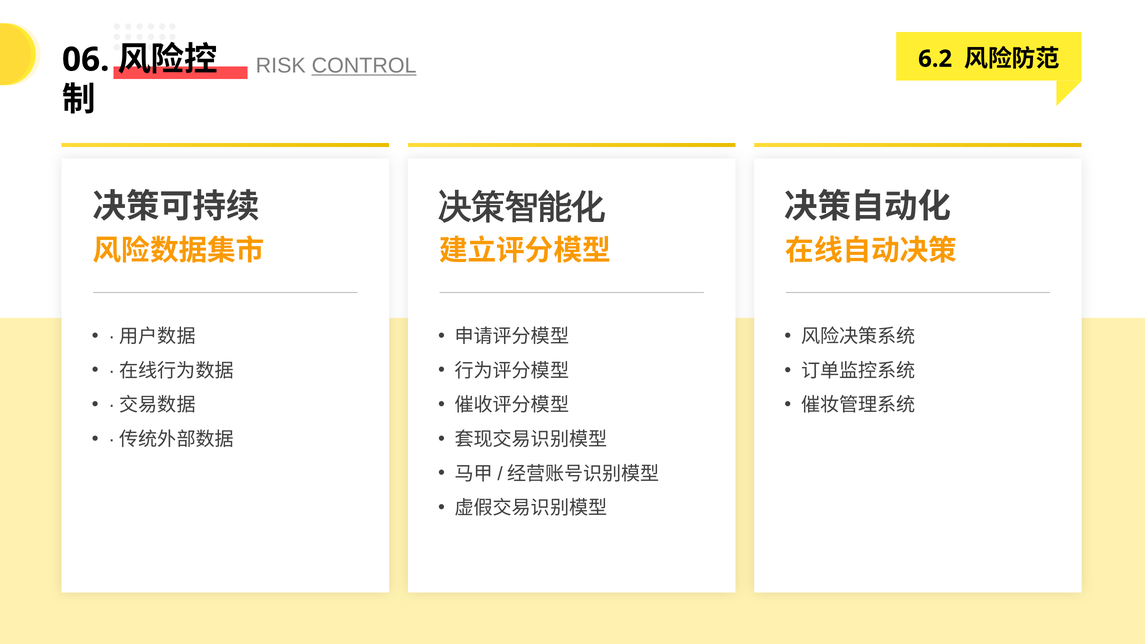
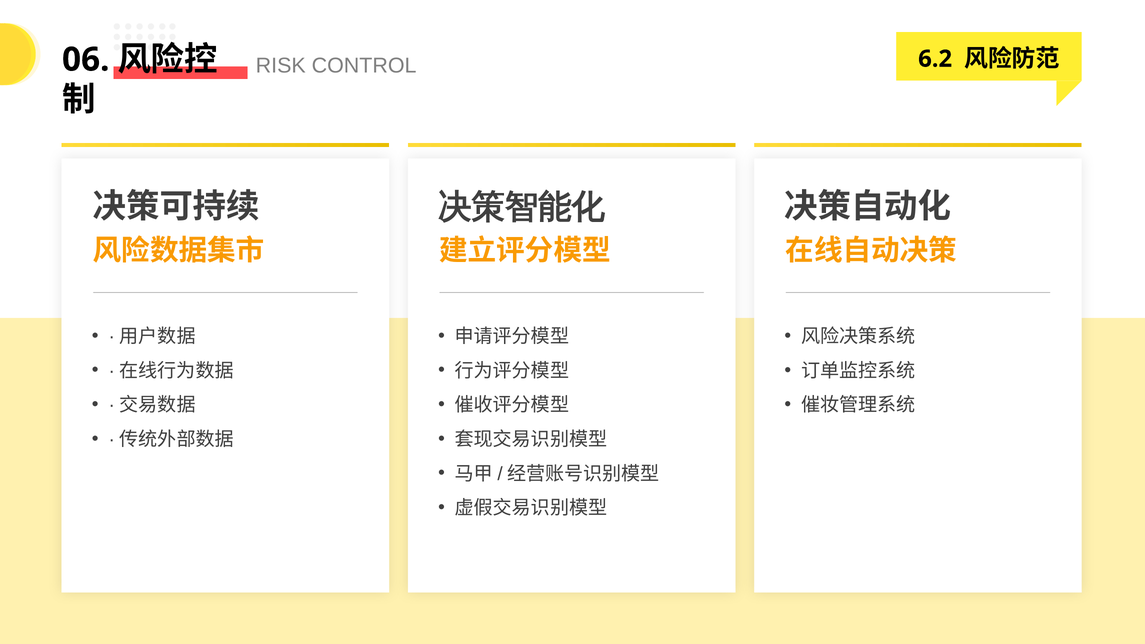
CONTROL underline: present -> none
